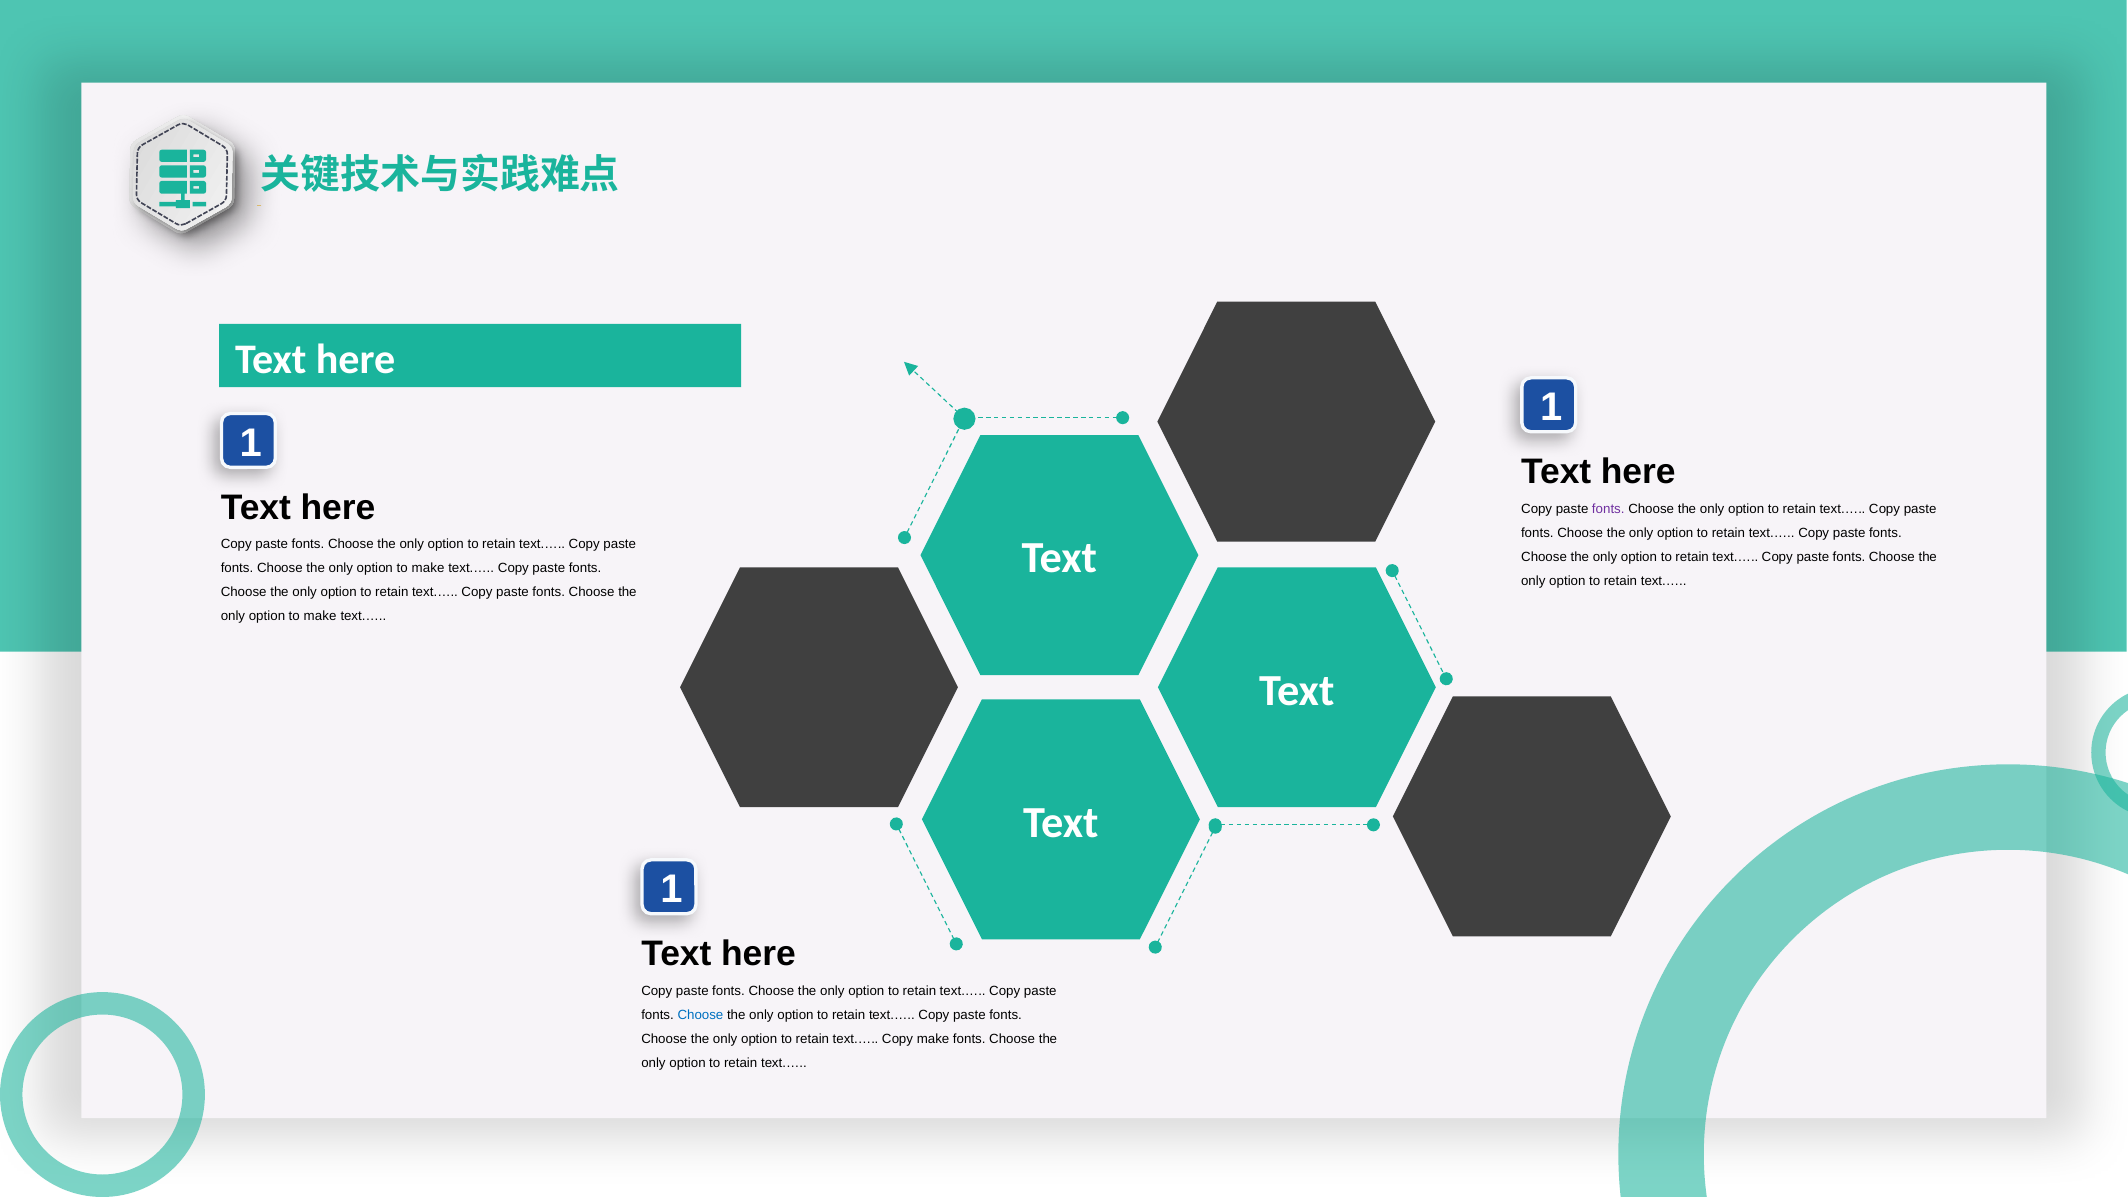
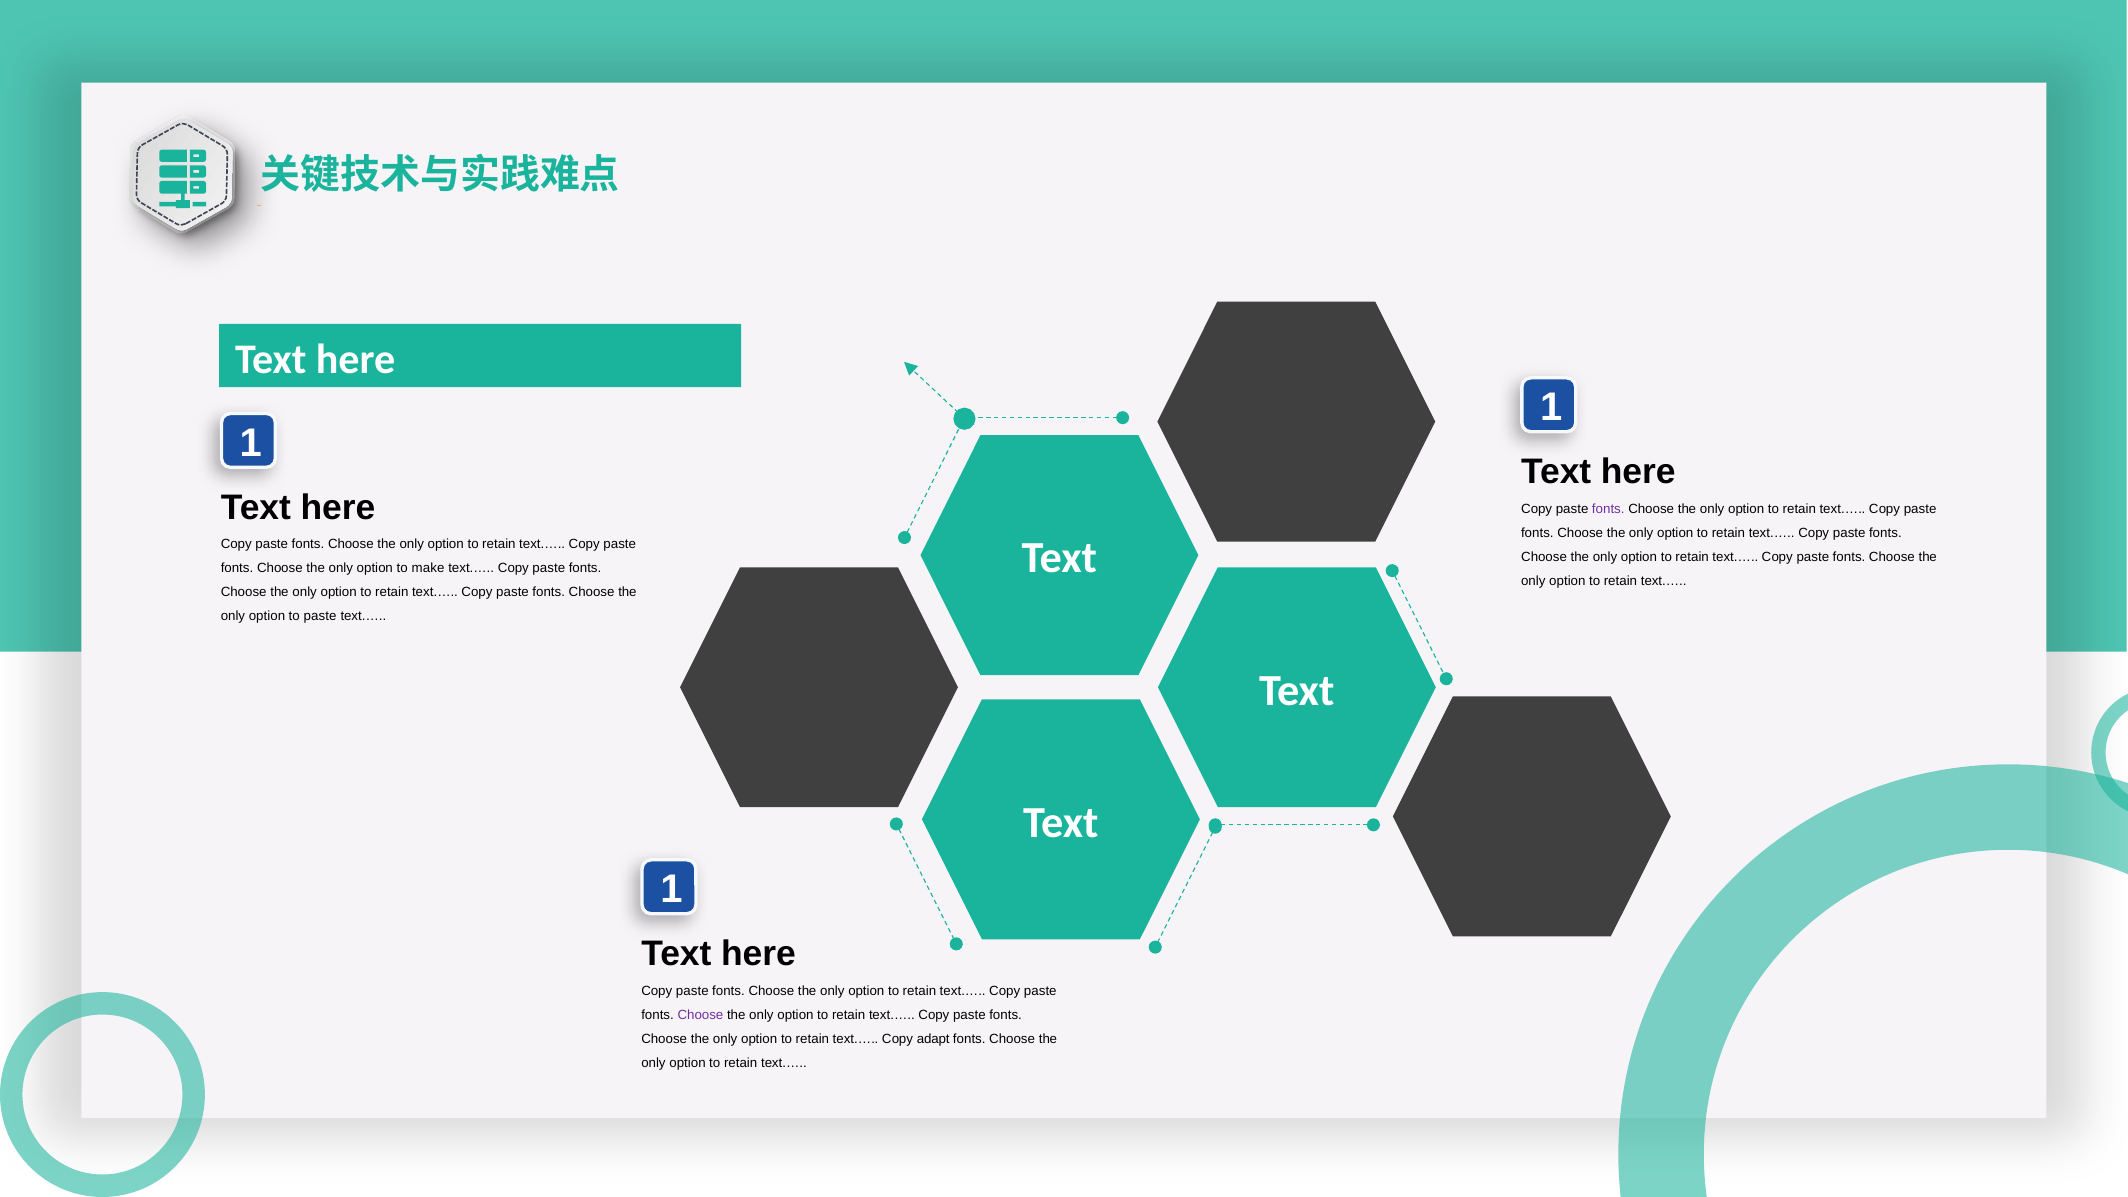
make at (320, 616): make -> paste
Choose at (700, 1015) colour: blue -> purple
Copy make: make -> adapt
